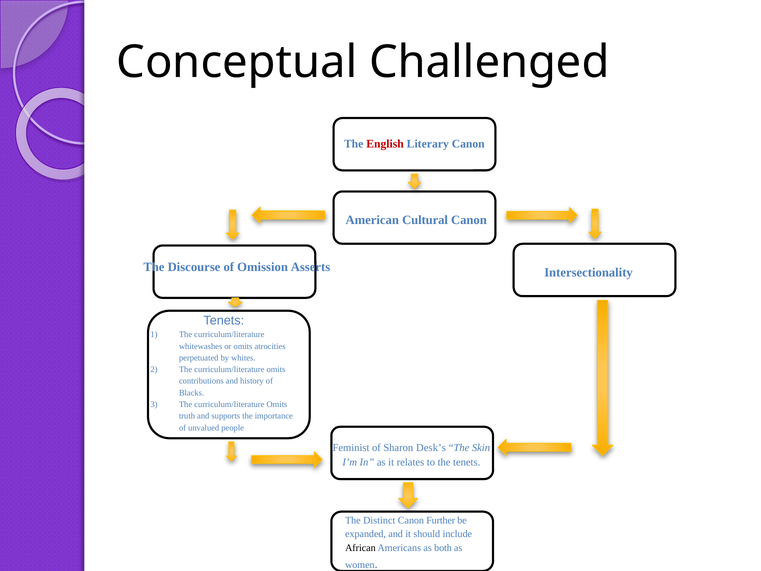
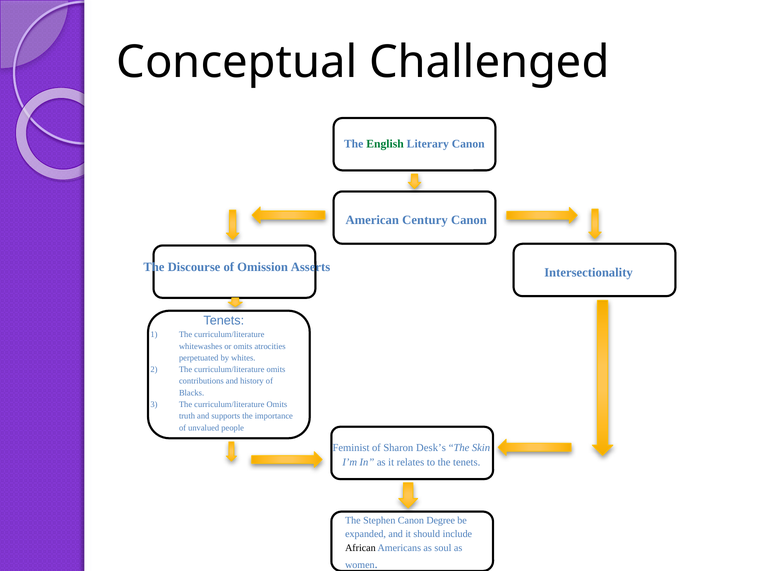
English colour: red -> green
Cultural: Cultural -> Century
Distinct: Distinct -> Stephen
Further: Further -> Degree
both: both -> soul
